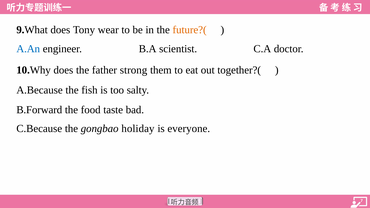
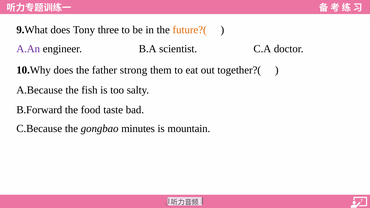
wear: wear -> three
A.An colour: blue -> purple
holiday: holiday -> minutes
everyone: everyone -> mountain
